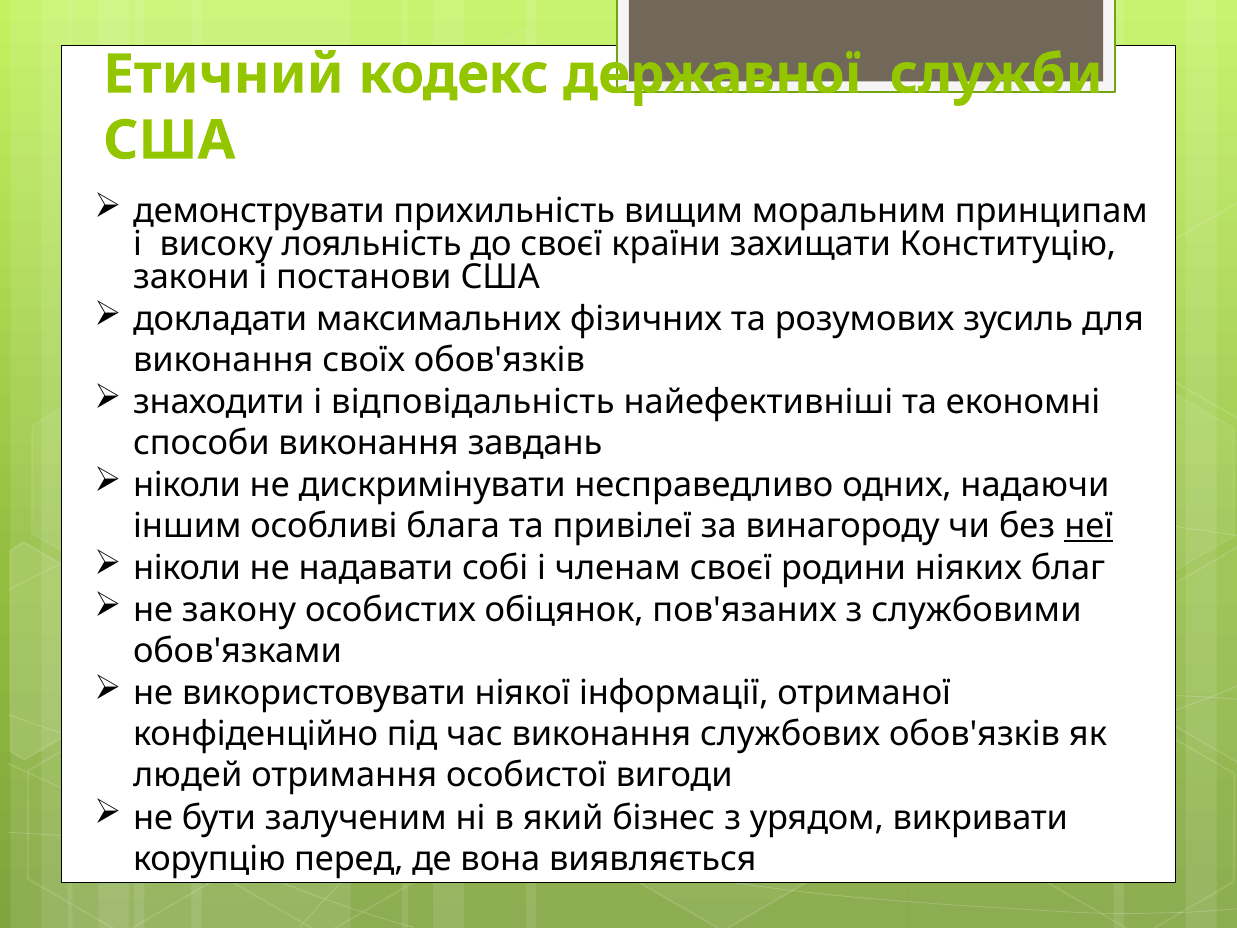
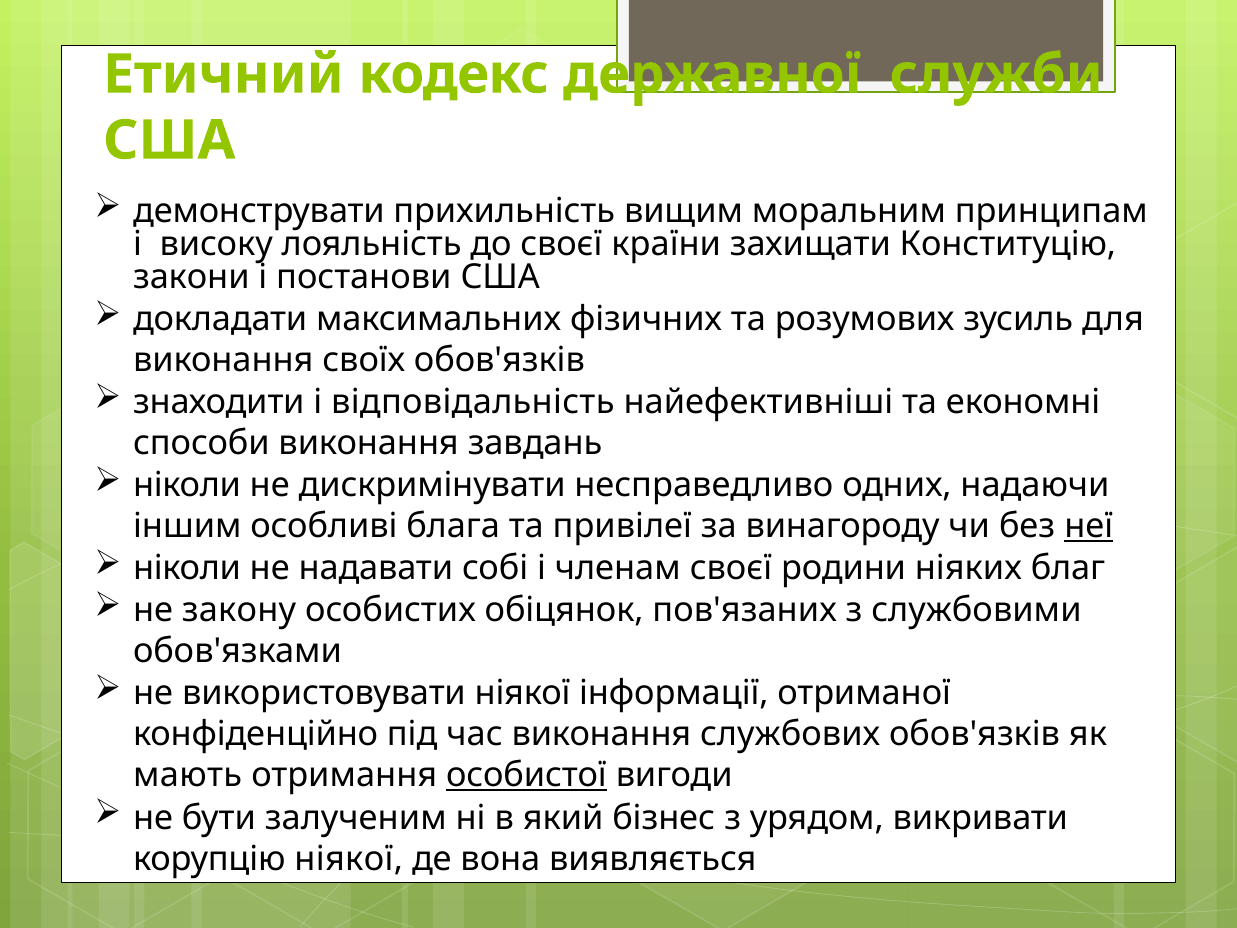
людей: людей -> мають
особистої underline: none -> present
корупцію перед: перед -> ніякої
